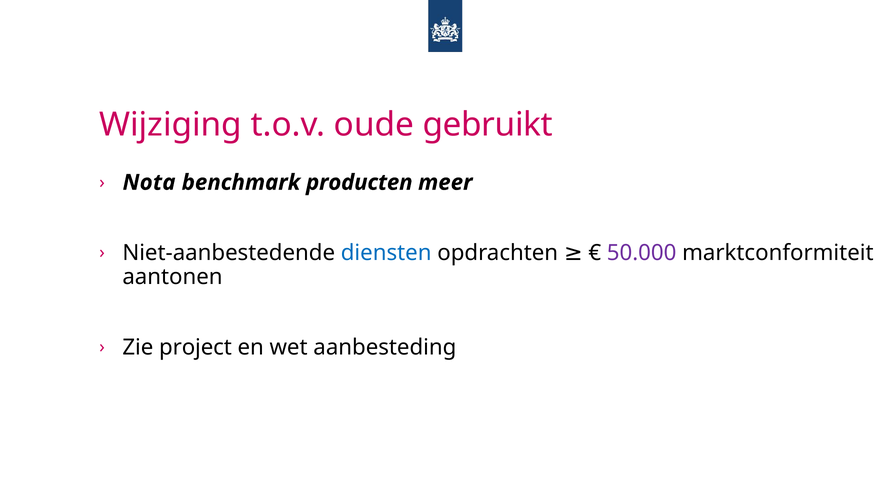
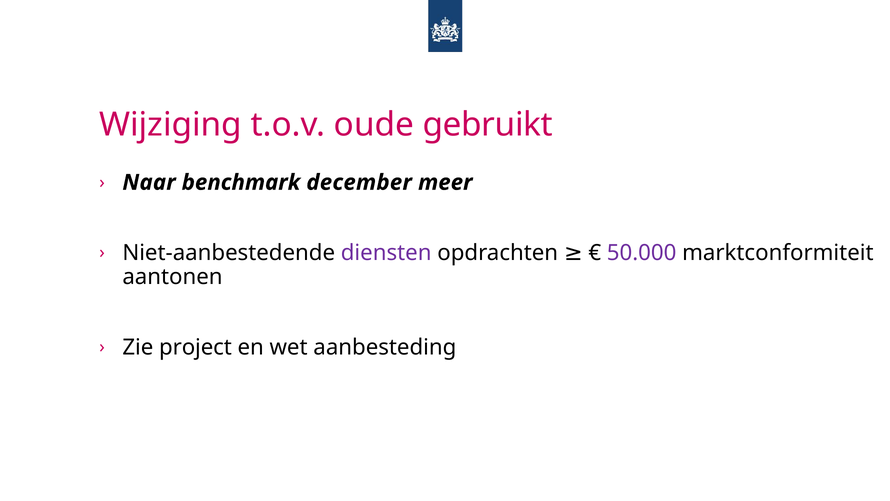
Nota: Nota -> Naar
producten: producten -> december
diensten colour: blue -> purple
